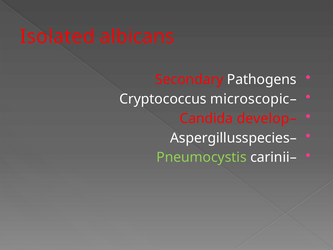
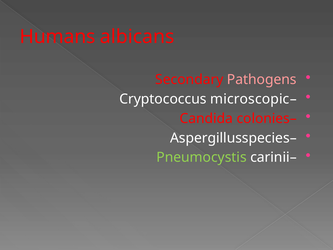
Isolated: Isolated -> Humans
Pathogens colour: white -> pink
develop: develop -> colonies
